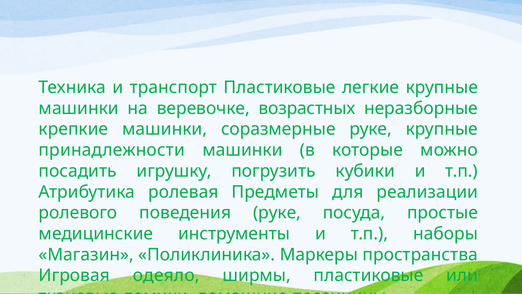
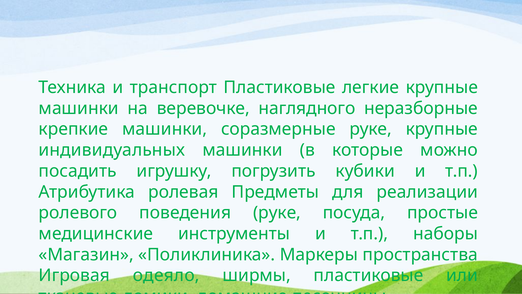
возрастных: возрастных -> наглядного
принадлежности: принадлежности -> индивидуальных
